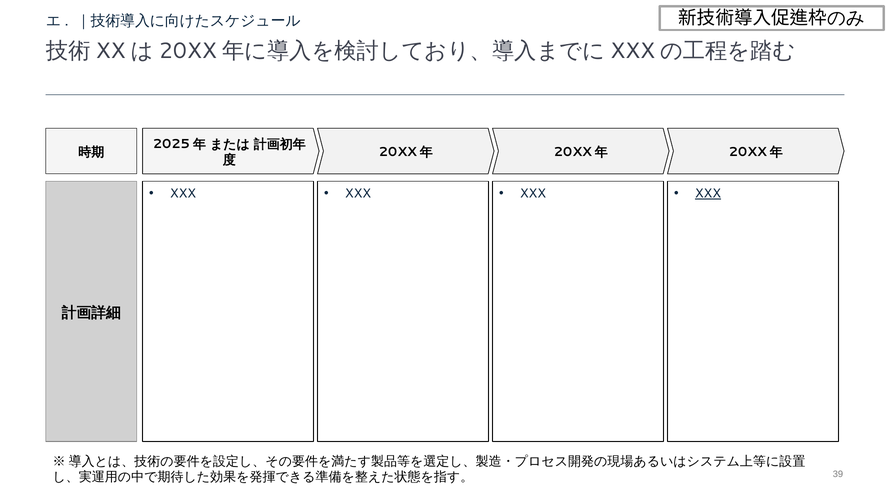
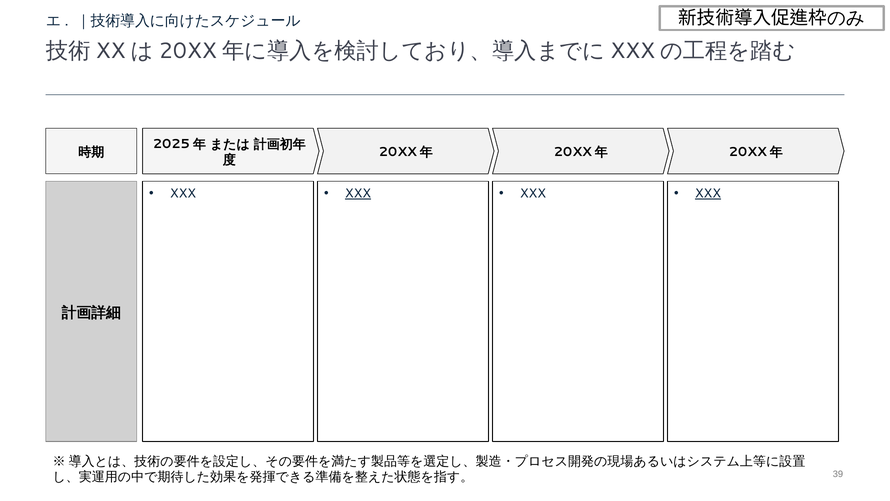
XXX at (358, 193) underline: none -> present
